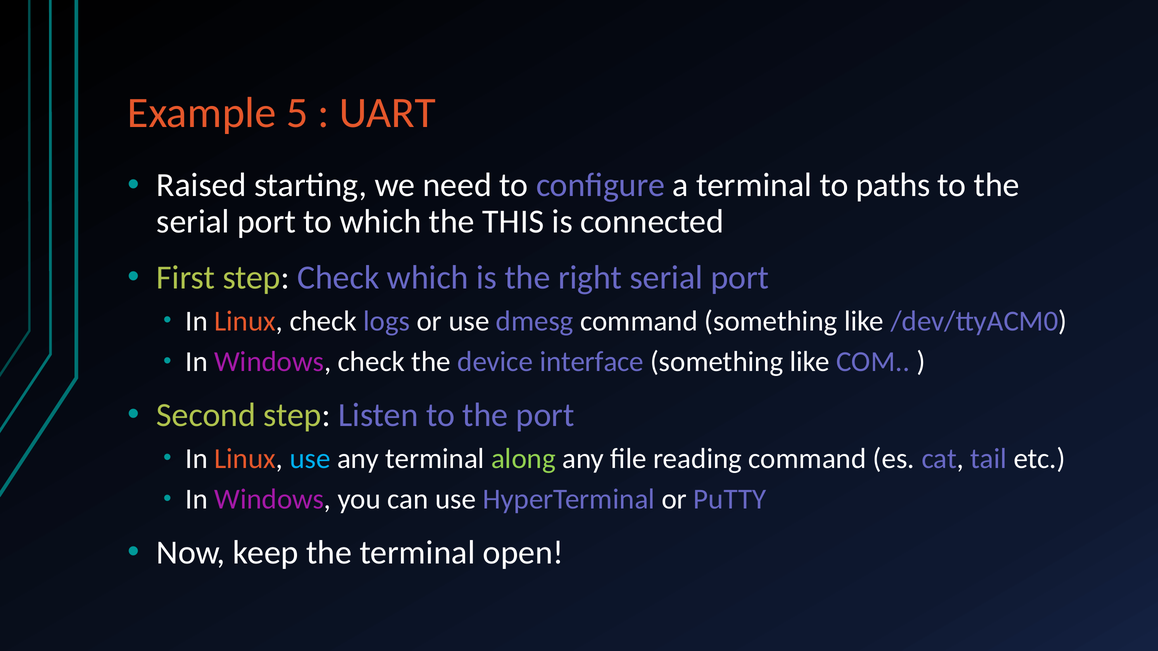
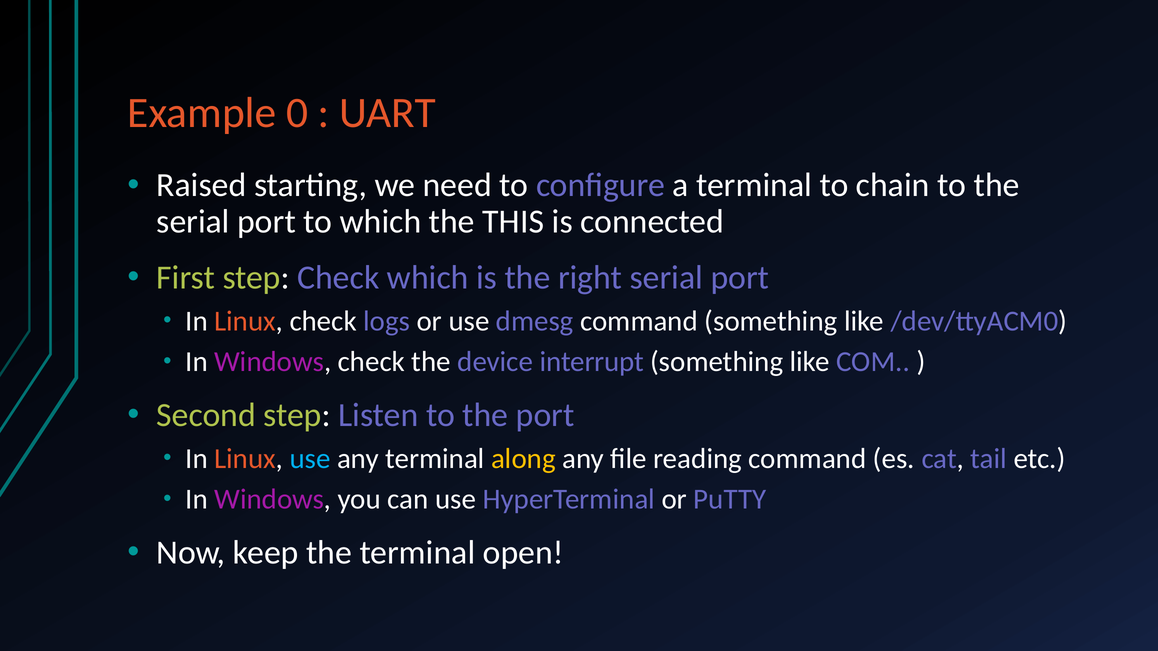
5: 5 -> 0
paths: paths -> chain
interface: interface -> interrupt
along colour: light green -> yellow
